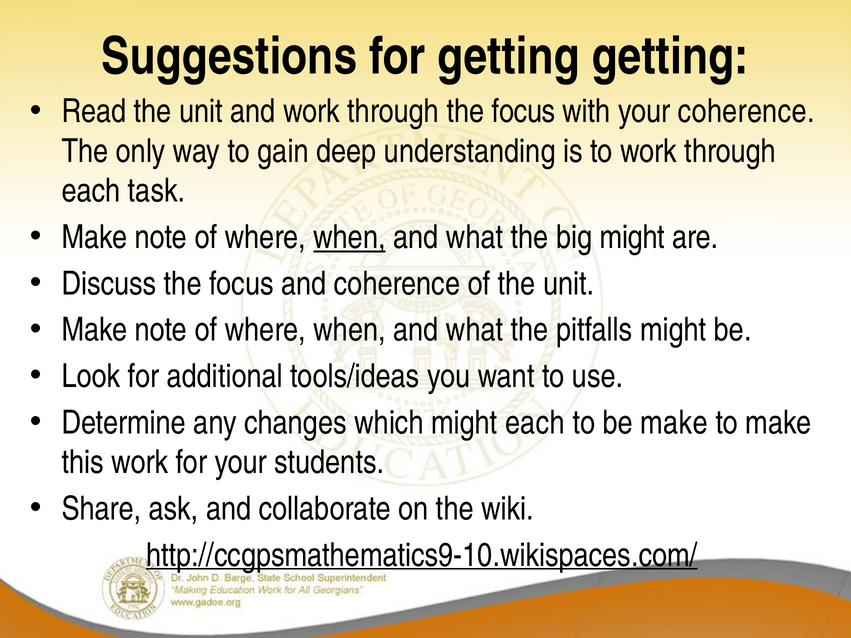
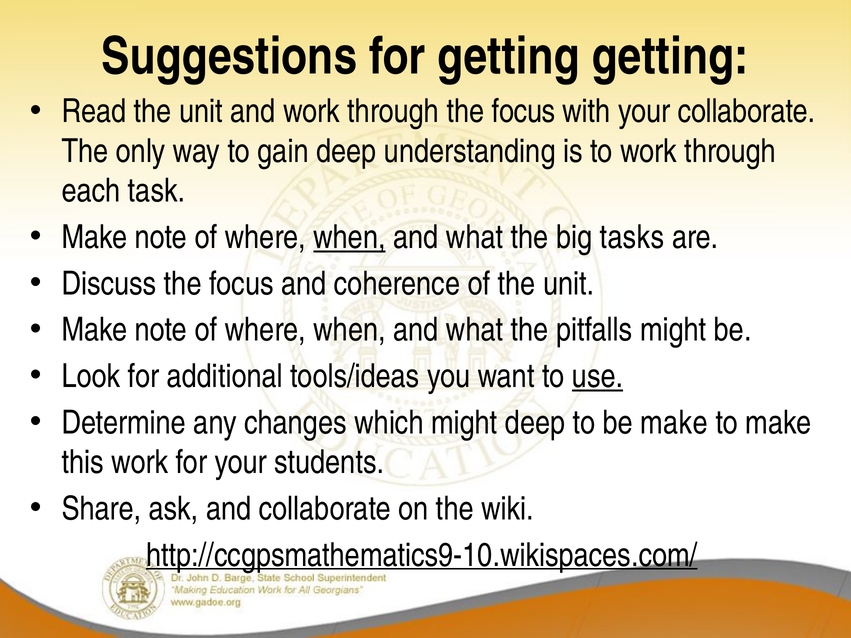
your coherence: coherence -> collaborate
big might: might -> tasks
use underline: none -> present
might each: each -> deep
